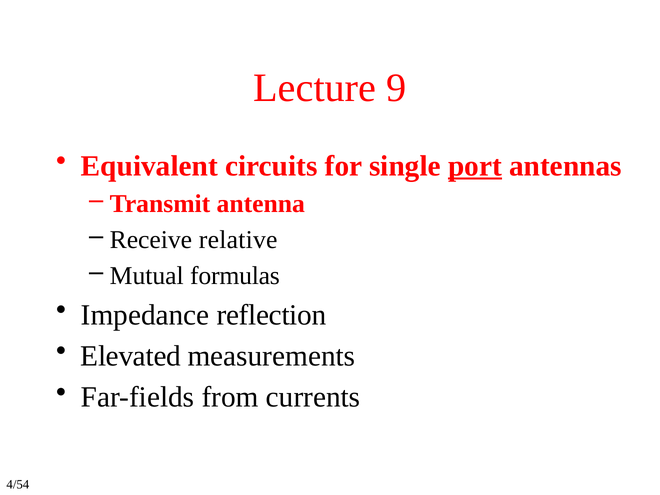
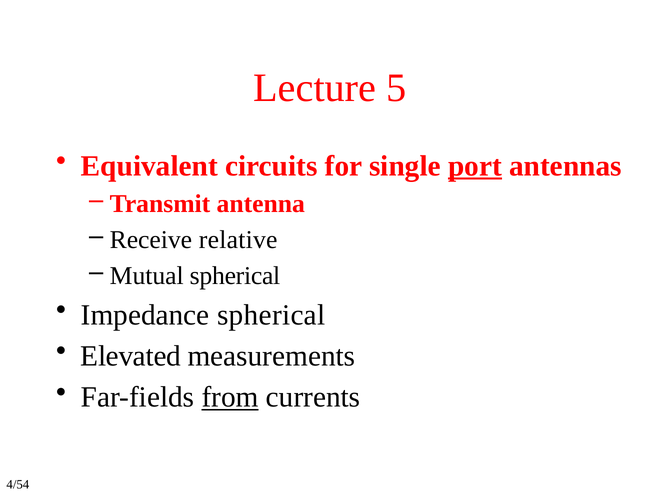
9: 9 -> 5
Mutual formulas: formulas -> spherical
Impedance reflection: reflection -> spherical
from underline: none -> present
